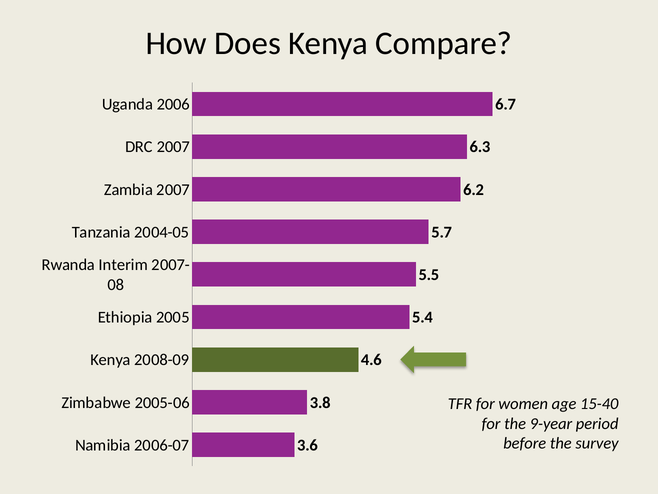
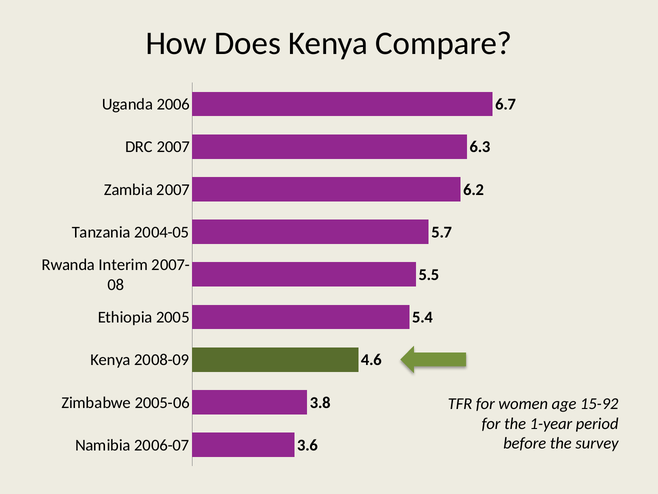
15-40: 15-40 -> 15-92
9-year: 9-year -> 1-year
